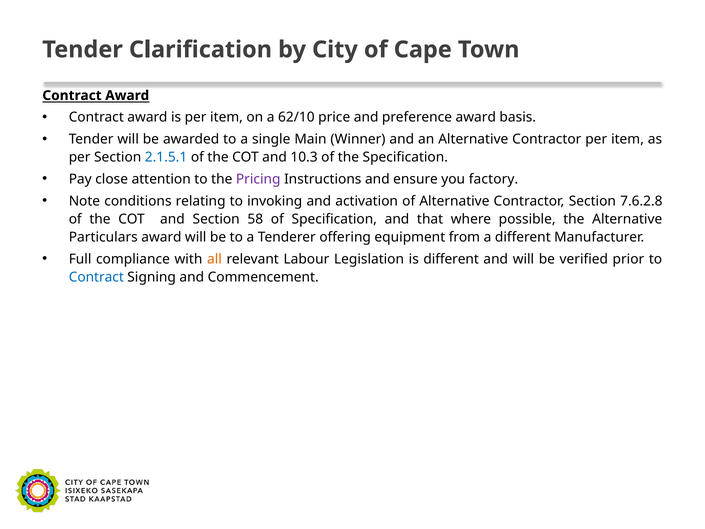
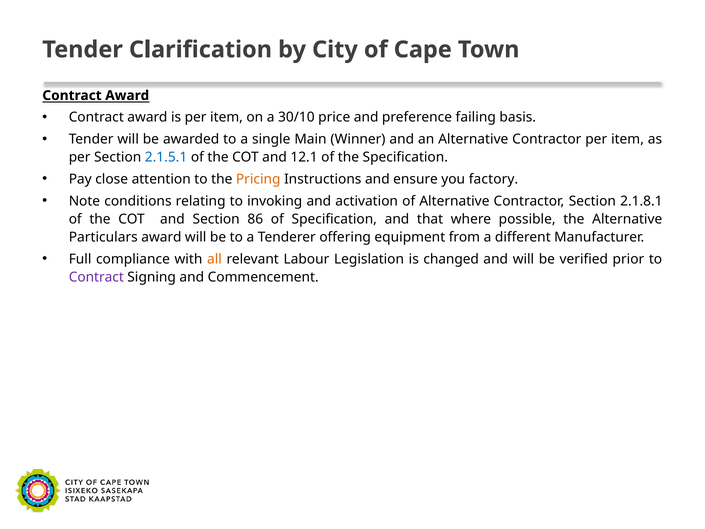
62/10: 62/10 -> 30/10
preference award: award -> failing
10.3: 10.3 -> 12.1
Pricing colour: purple -> orange
7.6.2.8: 7.6.2.8 -> 2.1.8.1
58: 58 -> 86
is different: different -> changed
Contract at (96, 277) colour: blue -> purple
